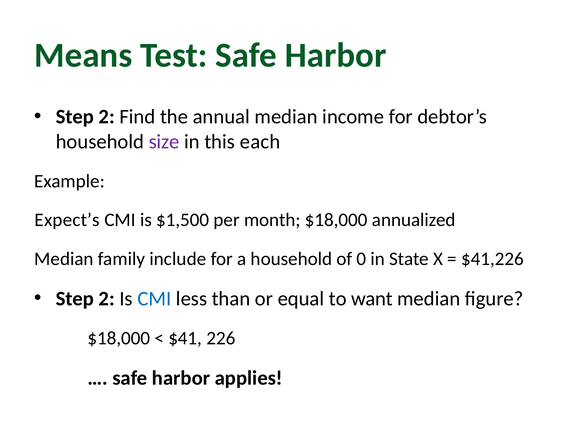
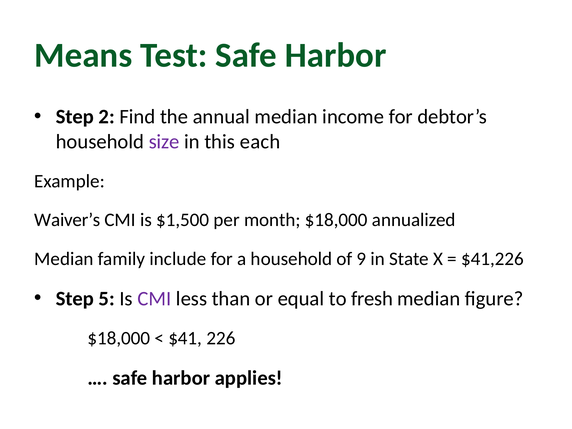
Expect’s: Expect’s -> Waiver’s
0: 0 -> 9
2 at (107, 299): 2 -> 5
CMI at (154, 299) colour: blue -> purple
want: want -> fresh
